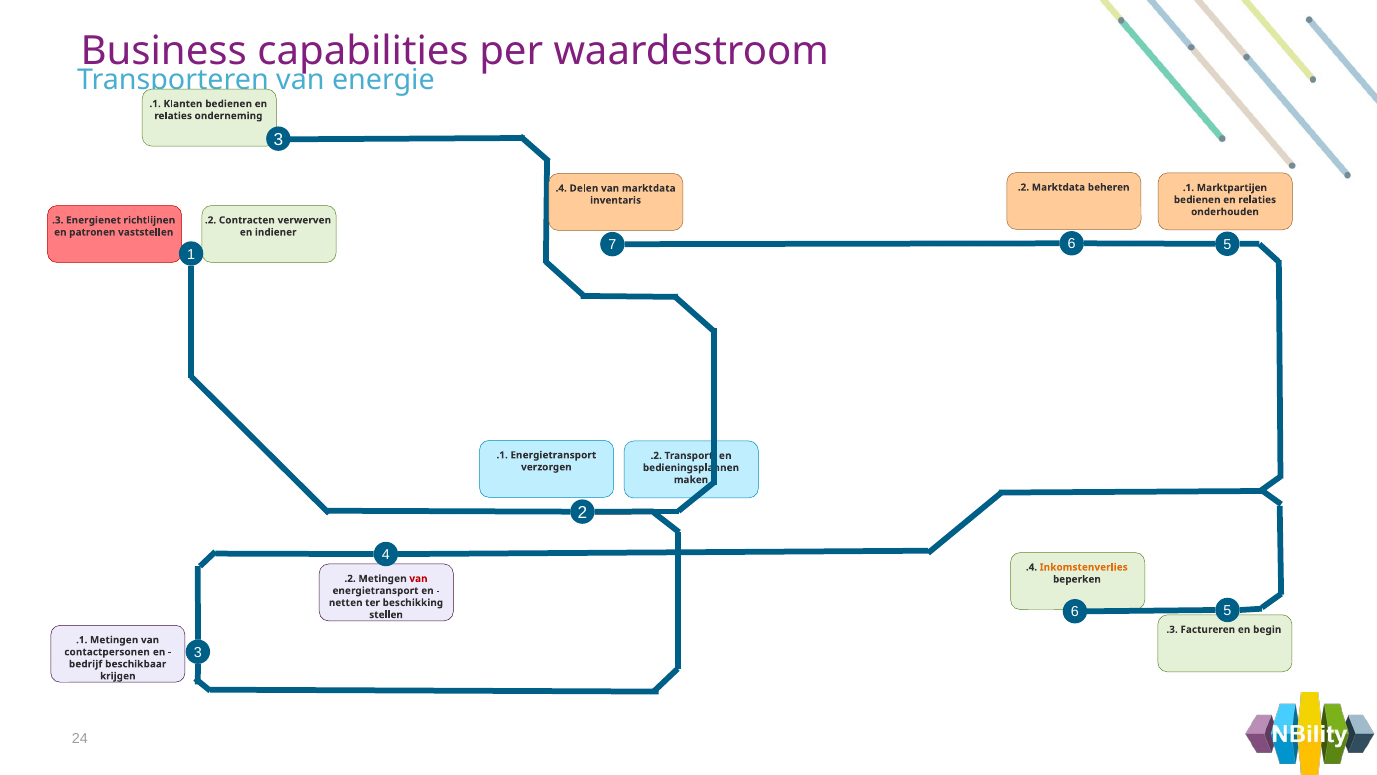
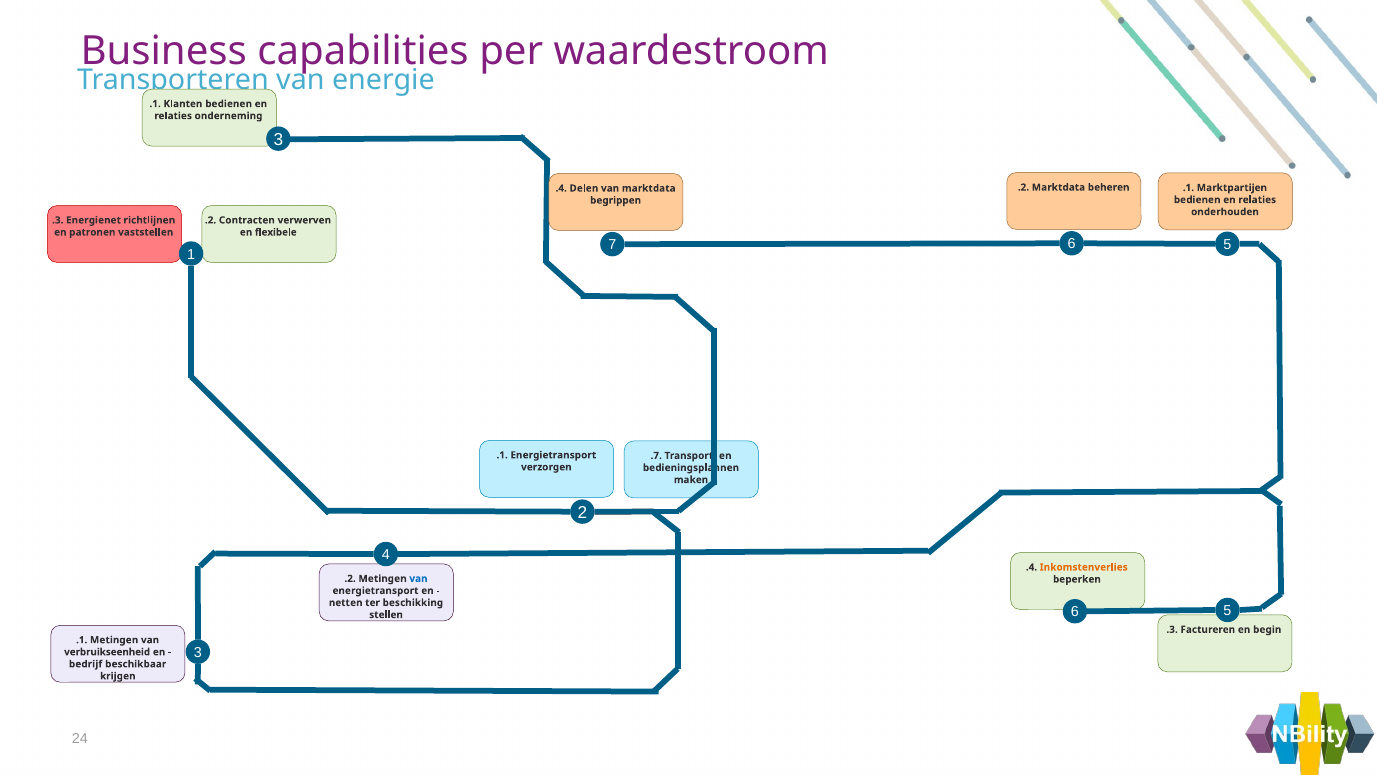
inventaris: inventaris -> begrippen
indiener: indiener -> flexibele
.2 at (656, 455): .2 -> .7
van at (418, 578) colour: red -> blue
contactpersonen: contactpersonen -> verbruikseenheid
